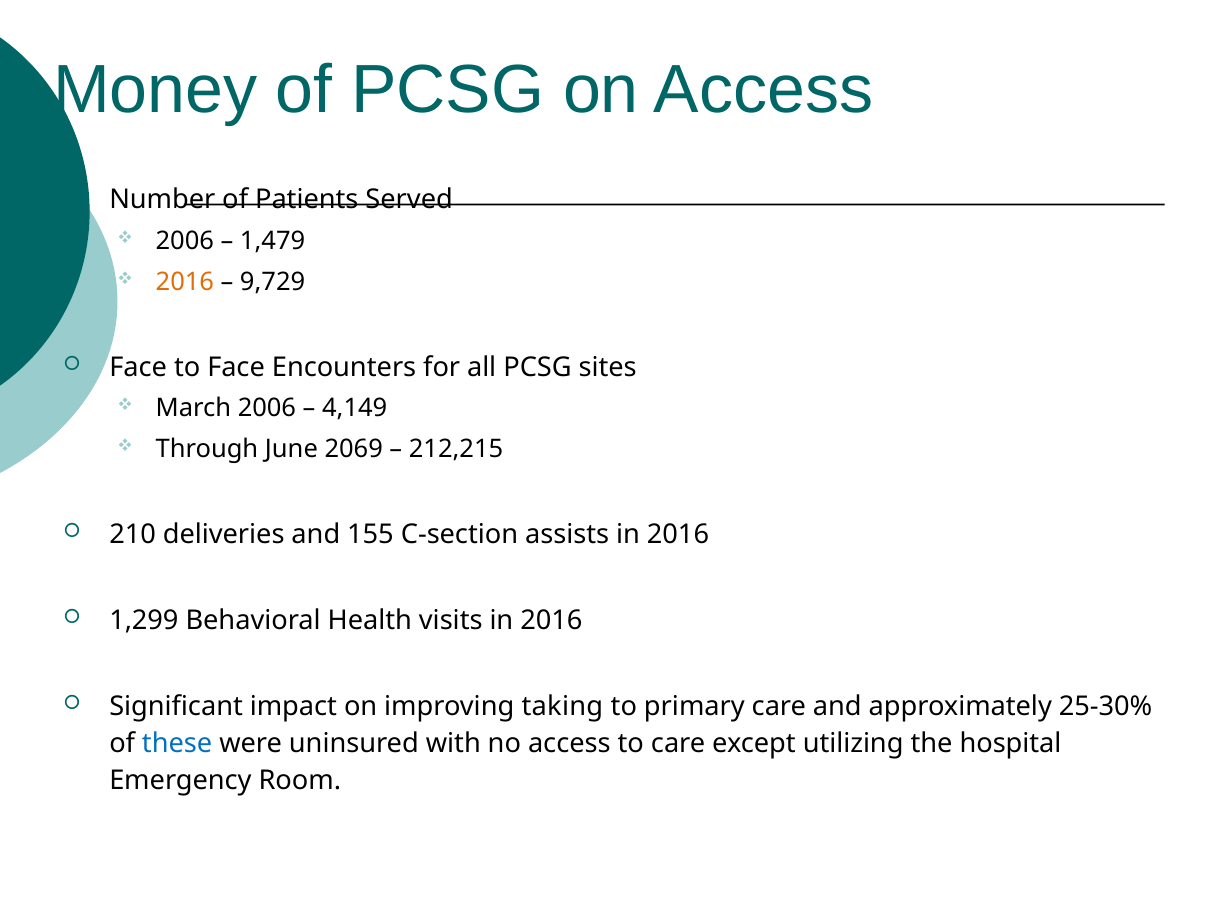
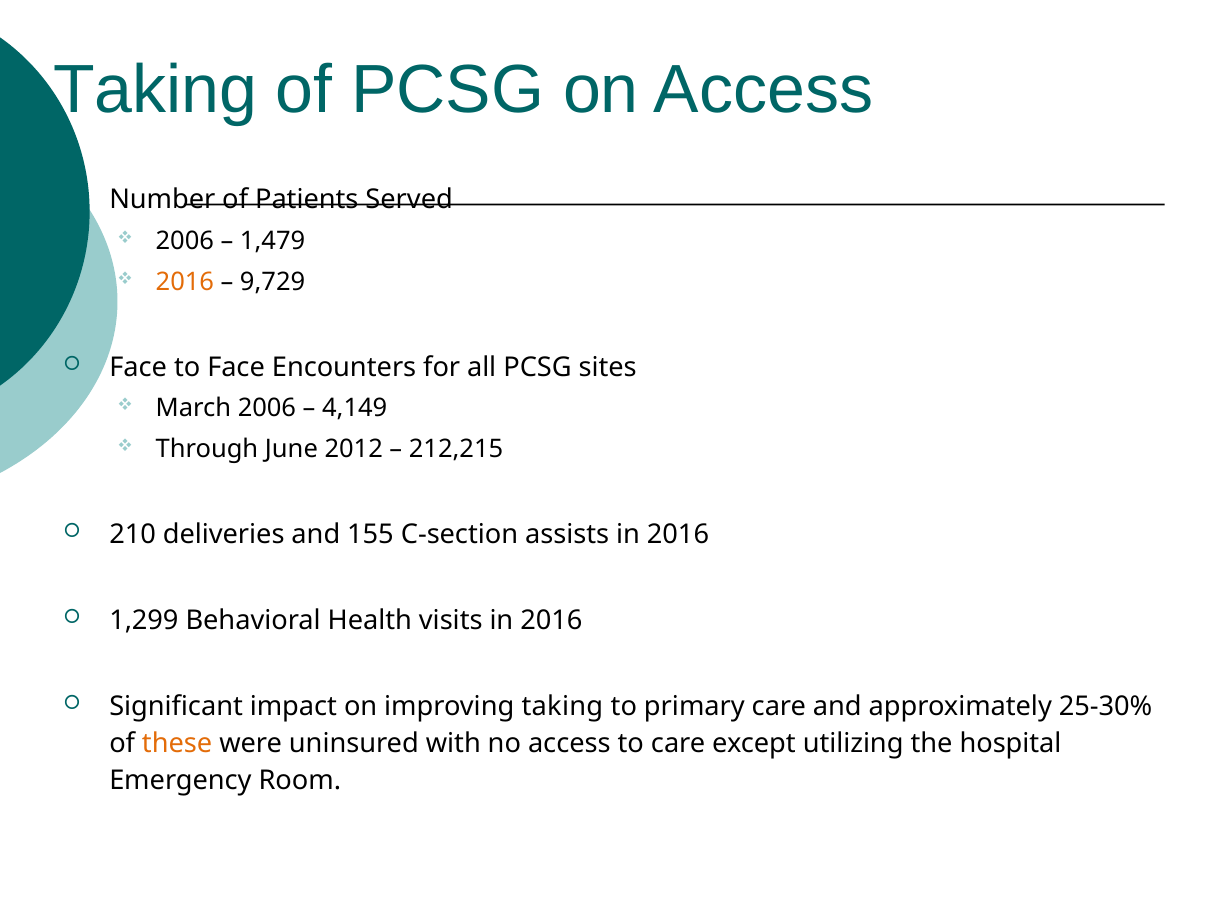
Money at (155, 90): Money -> Taking
2069: 2069 -> 2012
these colour: blue -> orange
